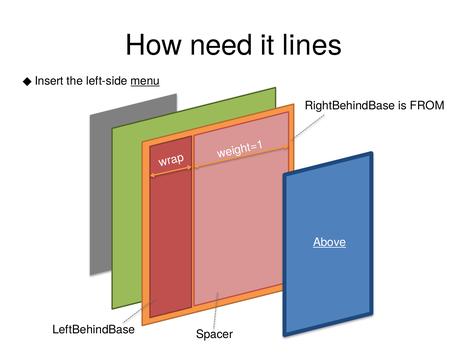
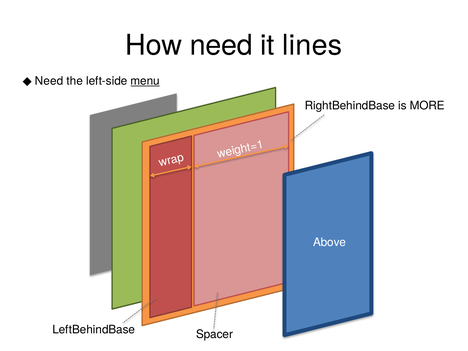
Insert at (49, 81): Insert -> Need
FROM: FROM -> MORE
Above underline: present -> none
